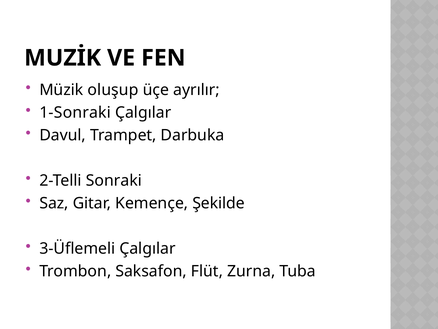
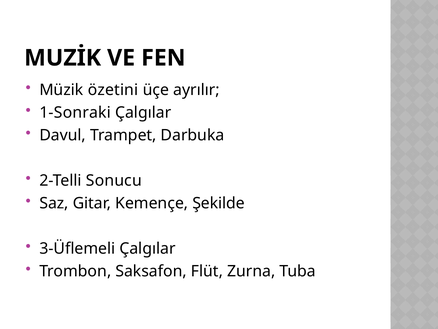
oluşup: oluşup -> özetini
Sonraki: Sonraki -> Sonucu
